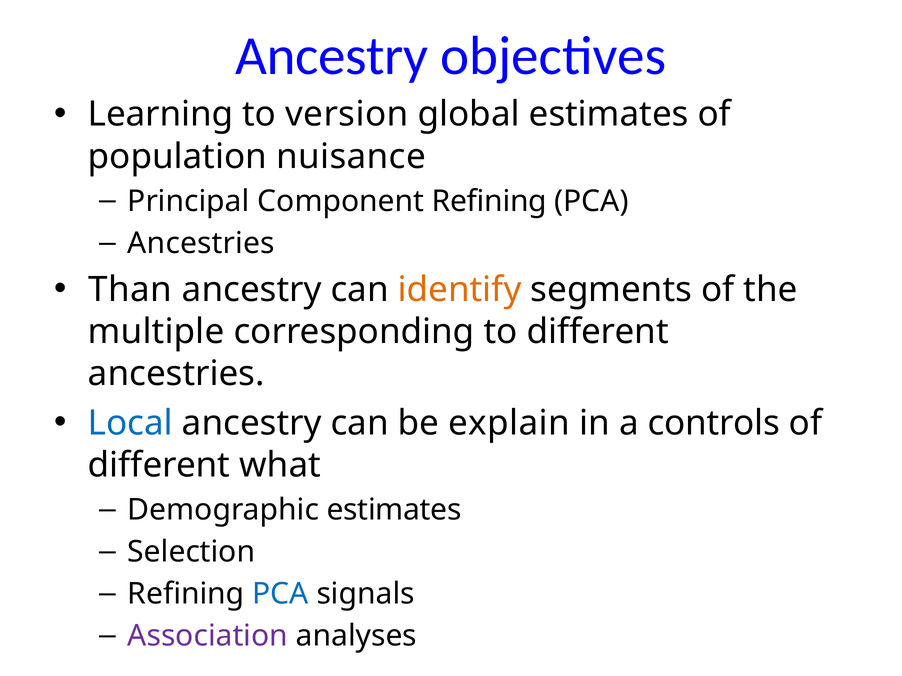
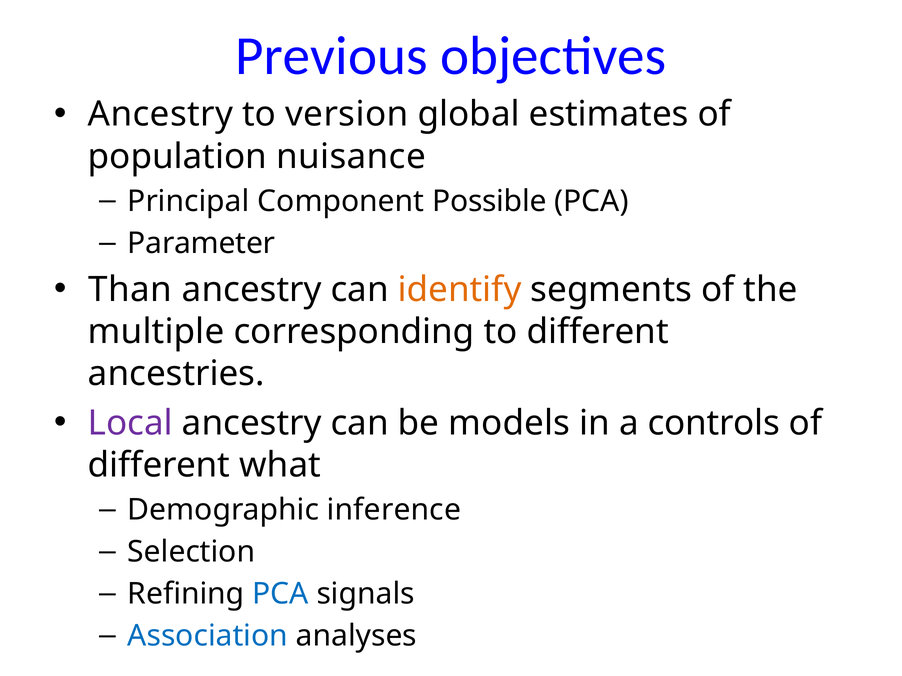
Ancestry at (332, 56): Ancestry -> Previous
Learning at (161, 114): Learning -> Ancestry
Component Refining: Refining -> Possible
Ancestries at (201, 243): Ancestries -> Parameter
Local colour: blue -> purple
explain: explain -> models
Demographic estimates: estimates -> inference
Association colour: purple -> blue
